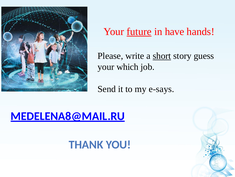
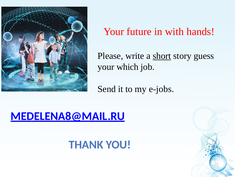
future underline: present -> none
have: have -> with
e-says: e-says -> e-jobs
